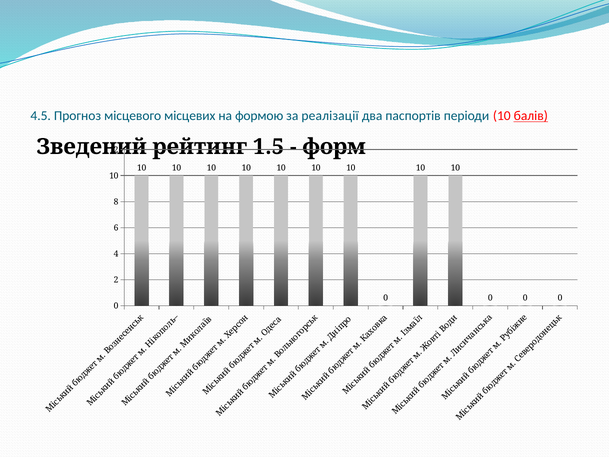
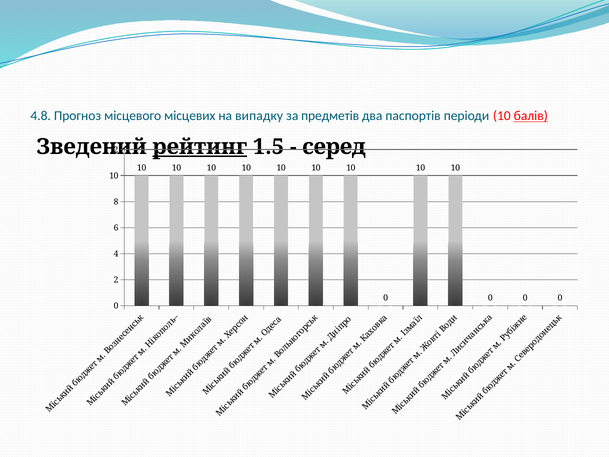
4.5: 4.5 -> 4.8
формою: формою -> випадку
реалізації: реалізації -> предметів
рейтинг underline: none -> present
форм: форм -> серед
